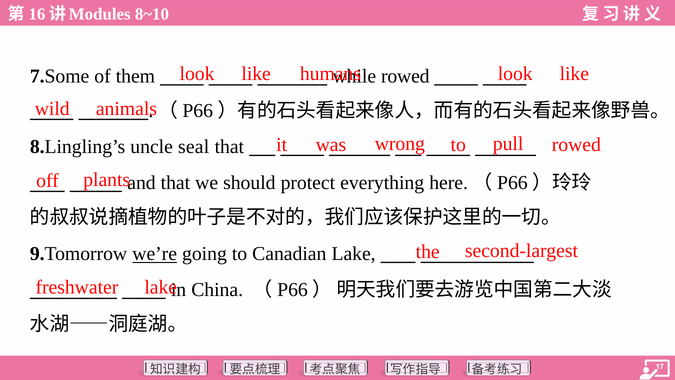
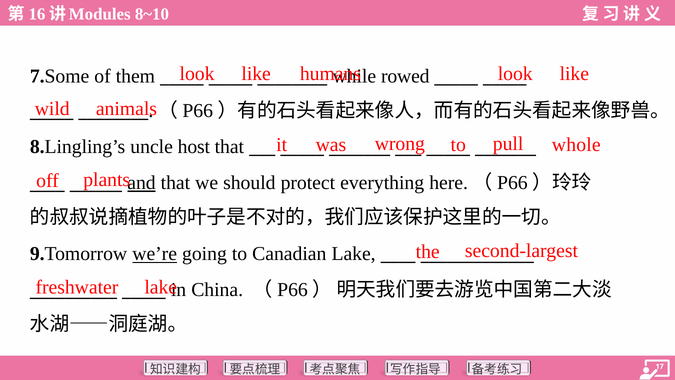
rowed at (576, 144): rowed -> whole
seal: seal -> host
and underline: none -> present
